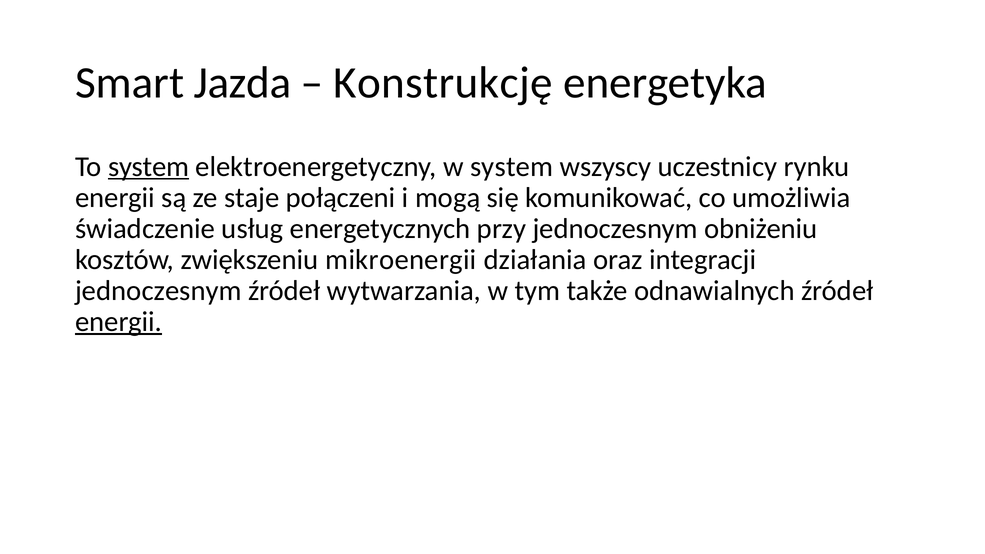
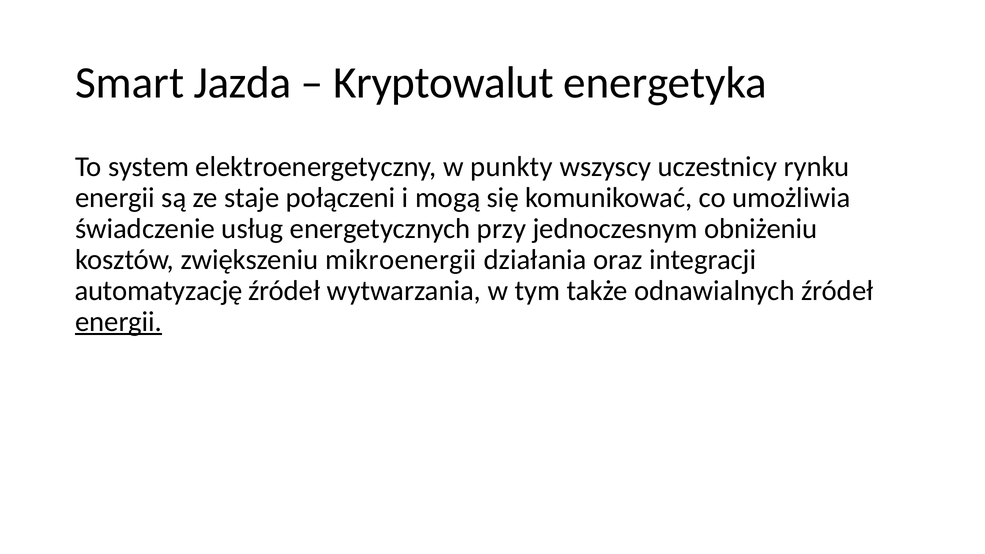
Konstrukcję: Konstrukcję -> Kryptowalut
system at (149, 167) underline: present -> none
w system: system -> punkty
jednoczesnym at (158, 291): jednoczesnym -> automatyzację
